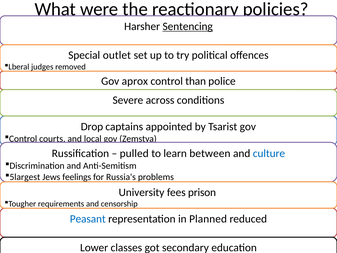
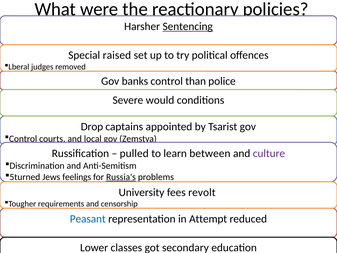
outlet: outlet -> raised
aprox: aprox -> banks
across: across -> would
culture colour: blue -> purple
5largest: 5largest -> 5turned
Russia's underline: none -> present
prison: prison -> revolt
Planned: Planned -> Attempt
